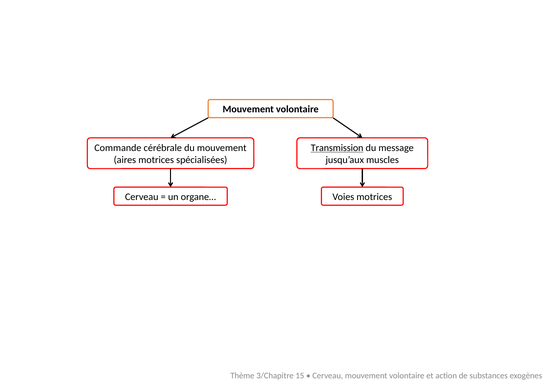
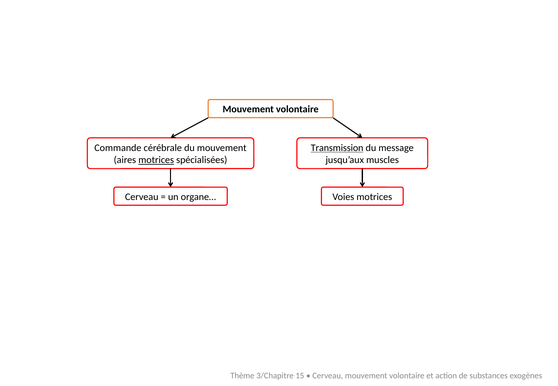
motrices at (156, 160) underline: none -> present
